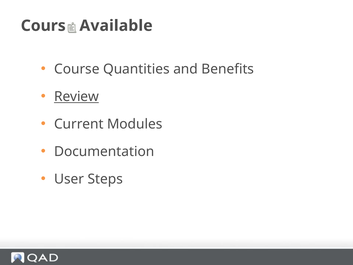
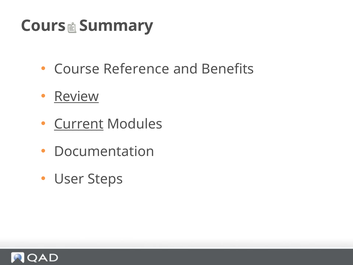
Available: Available -> Summary
Quantities: Quantities -> Reference
Current underline: none -> present
